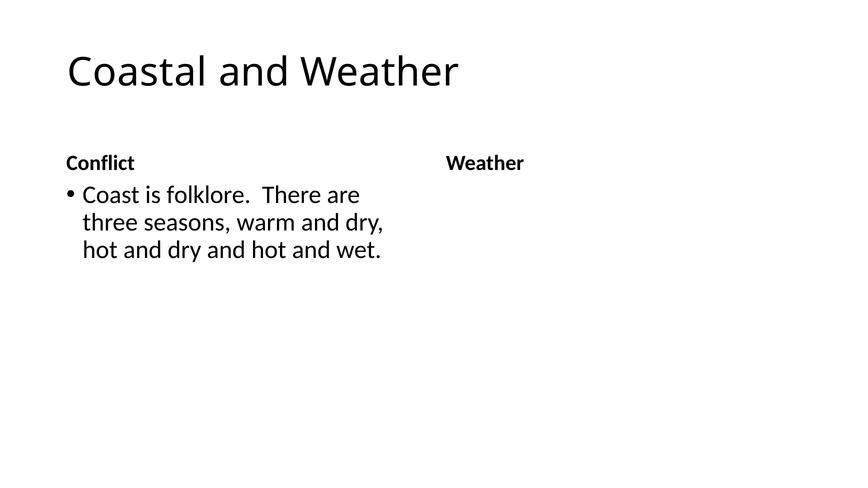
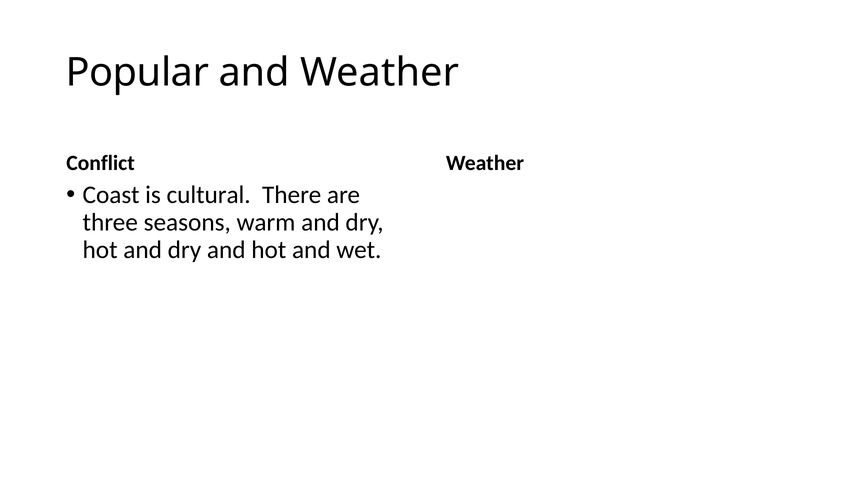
Coastal: Coastal -> Popular
folklore: folklore -> cultural
